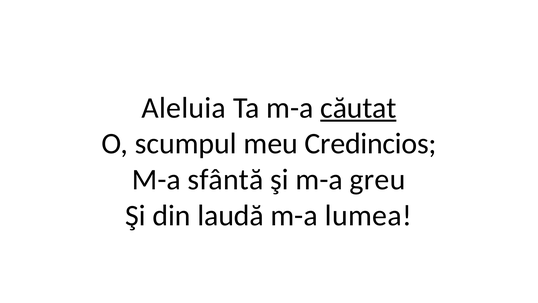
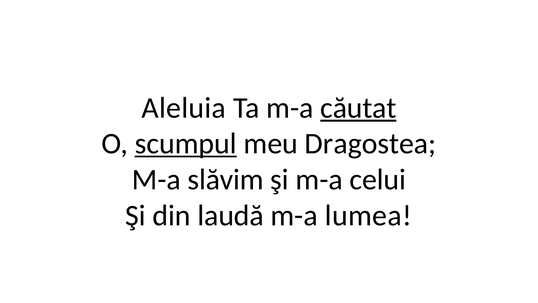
scumpul underline: none -> present
Credincios: Credincios -> Dragostea
sfântă: sfântă -> slăvim
greu: greu -> celui
